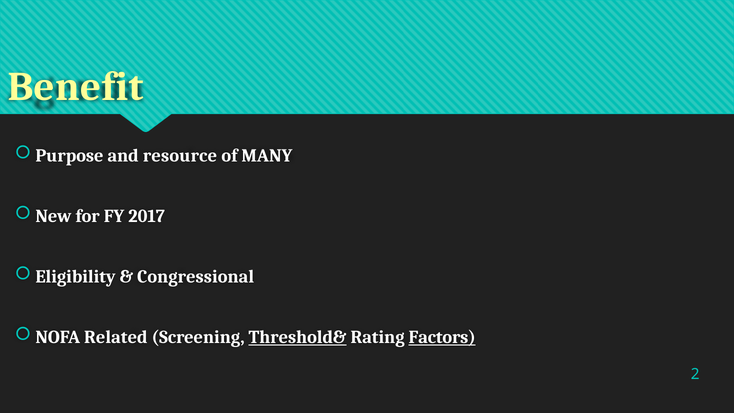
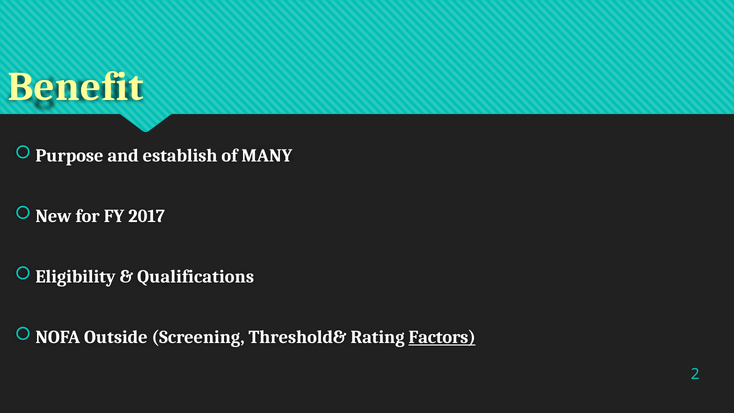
resource: resource -> establish
Congressional: Congressional -> Qualifications
Related: Related -> Outside
Threshold& underline: present -> none
